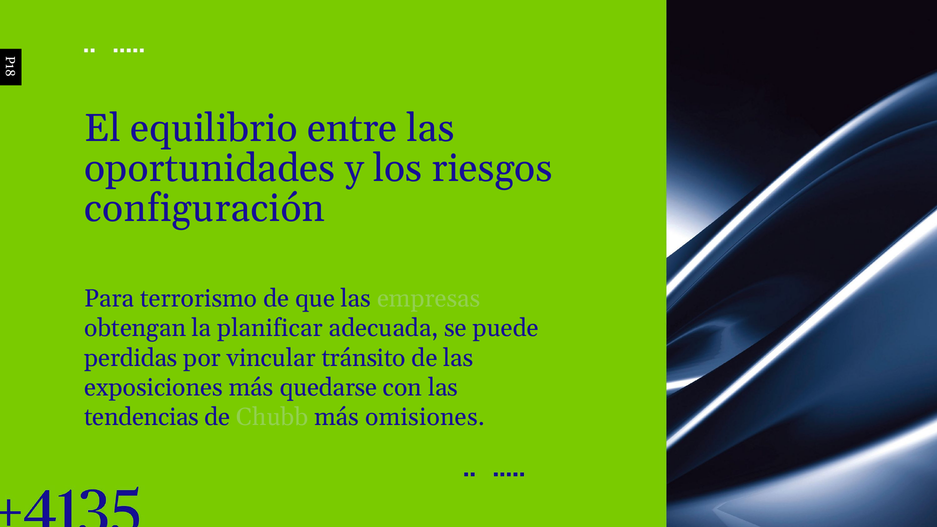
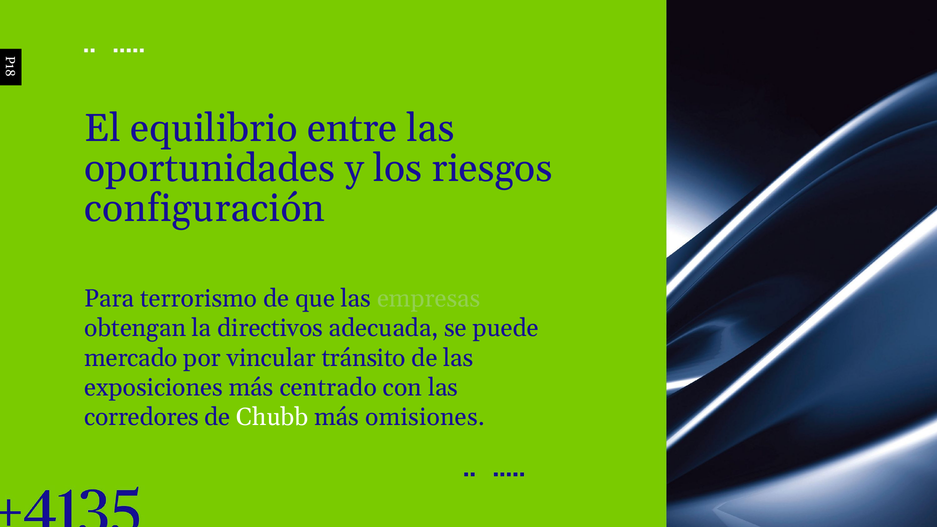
planificar: planificar -> directivos
perdidas: perdidas -> mercado
quedarse: quedarse -> centrado
tendencias: tendencias -> corredores
Chubb colour: light green -> white
